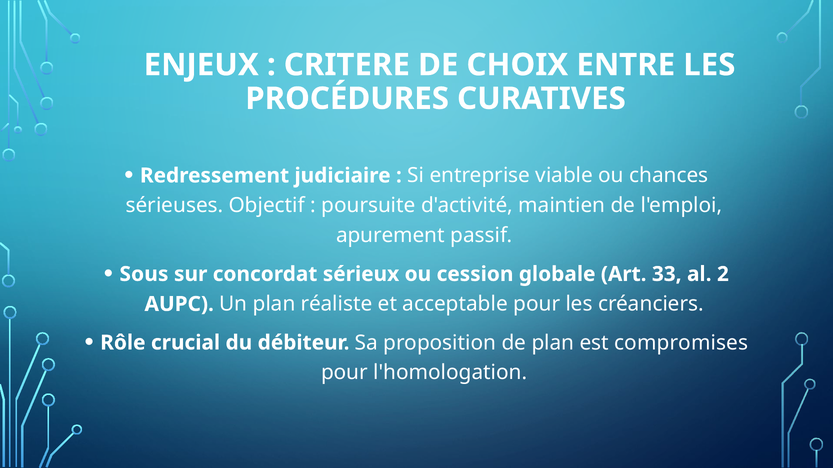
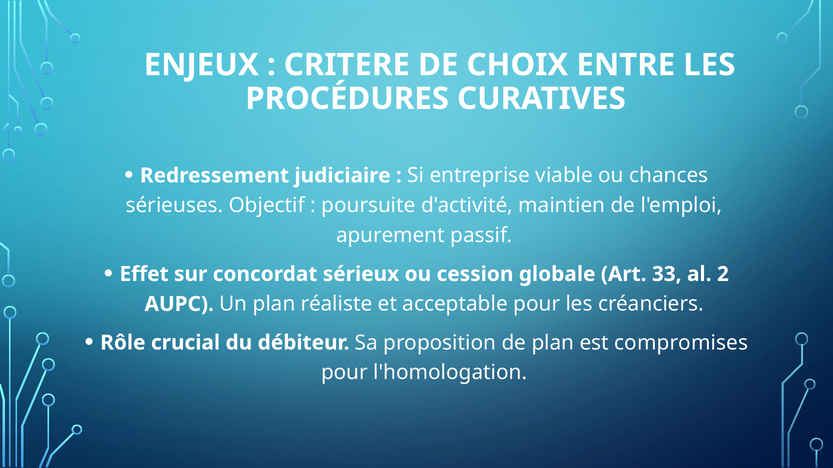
Sous: Sous -> Effet
